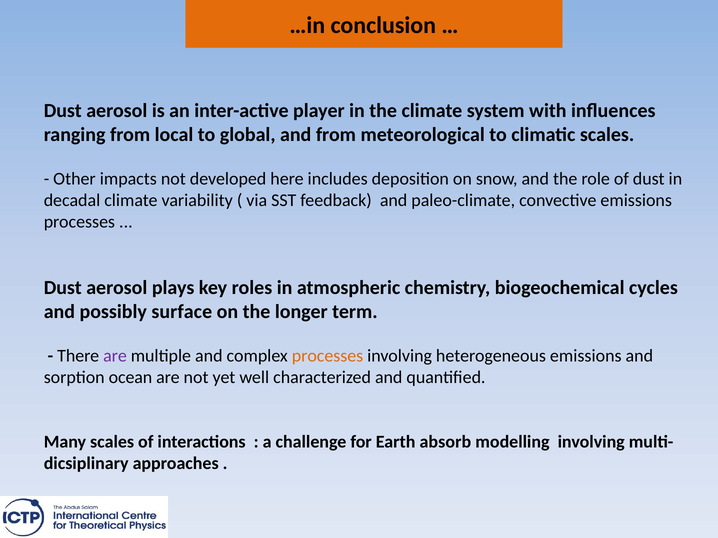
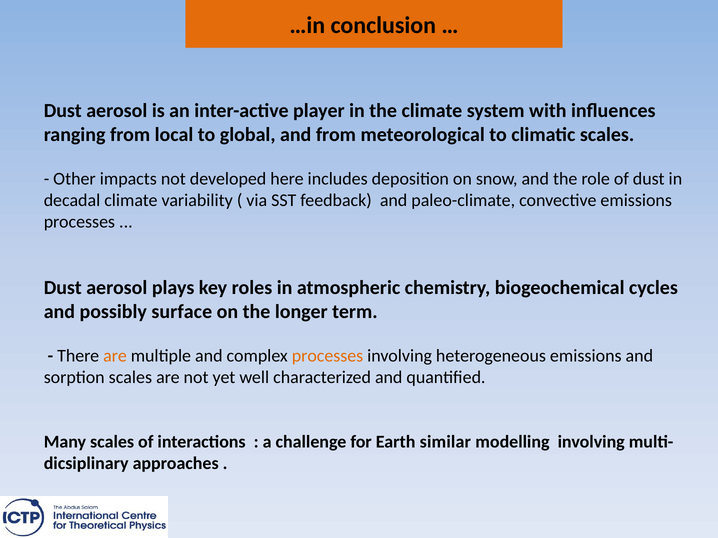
are at (115, 356) colour: purple -> orange
sorption ocean: ocean -> scales
absorb: absorb -> similar
